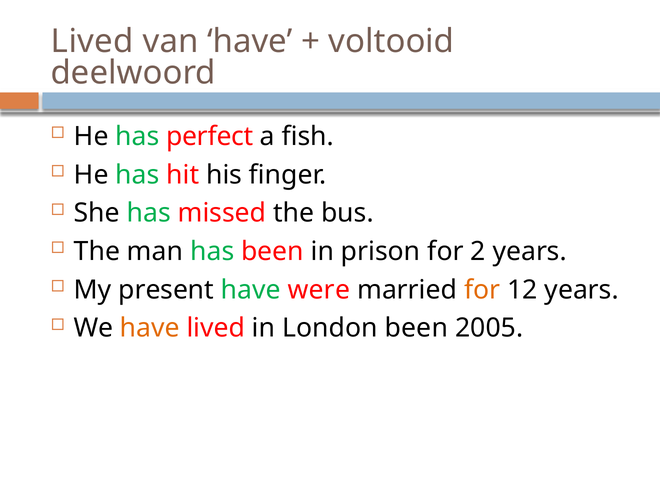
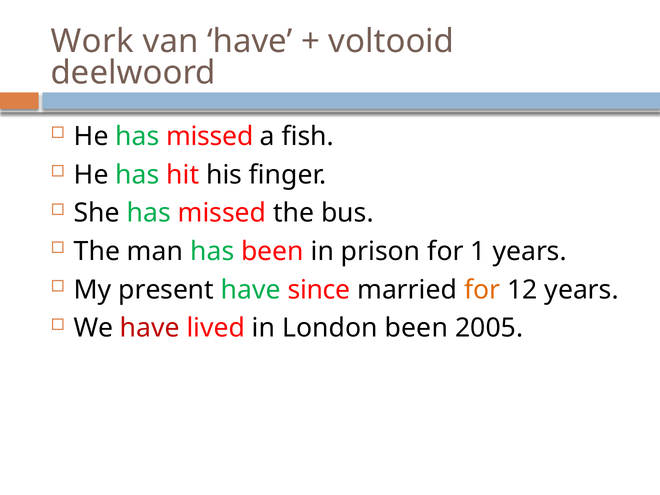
Lived at (92, 41): Lived -> Work
He has perfect: perfect -> missed
2: 2 -> 1
were: were -> since
have at (150, 328) colour: orange -> red
